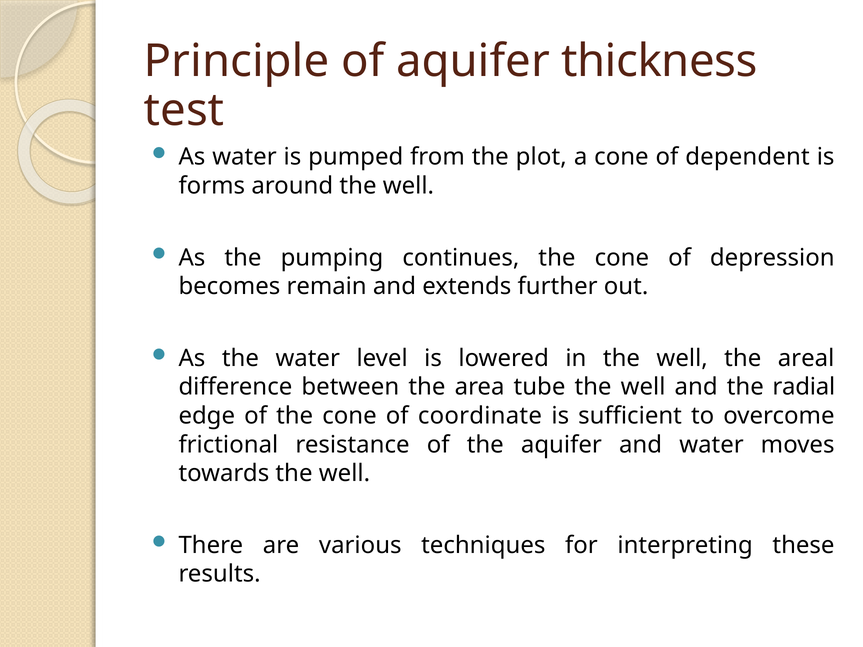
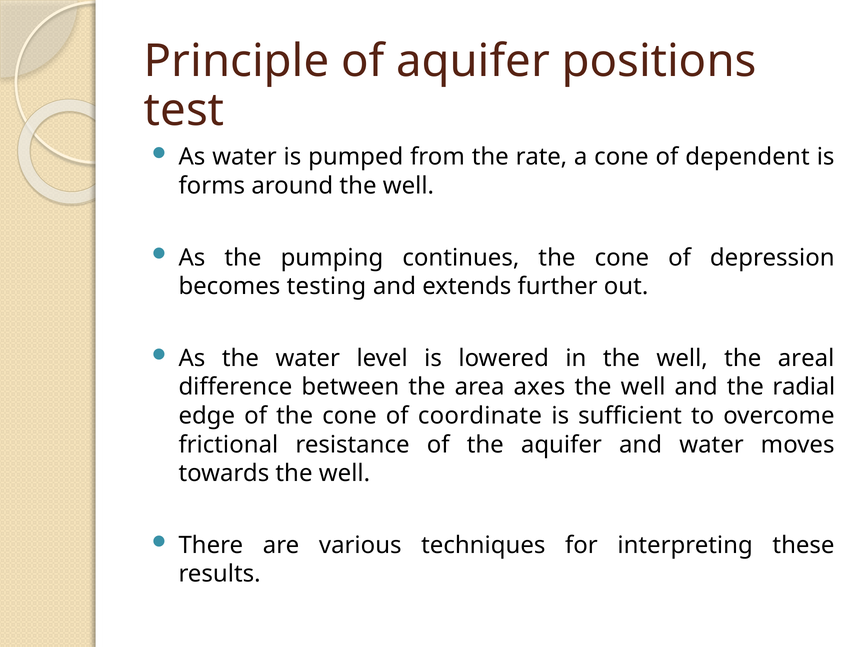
thickness: thickness -> positions
plot: plot -> rate
remain: remain -> testing
tube: tube -> axes
